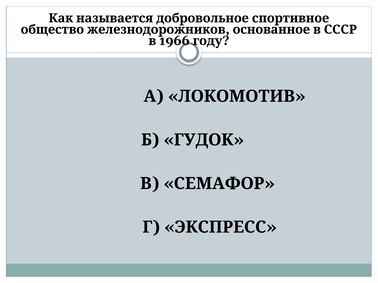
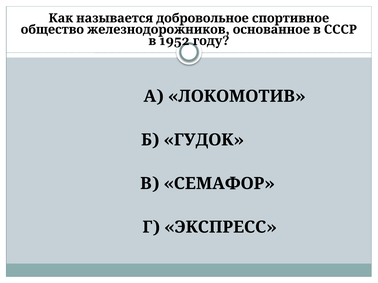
1966: 1966 -> 1952
